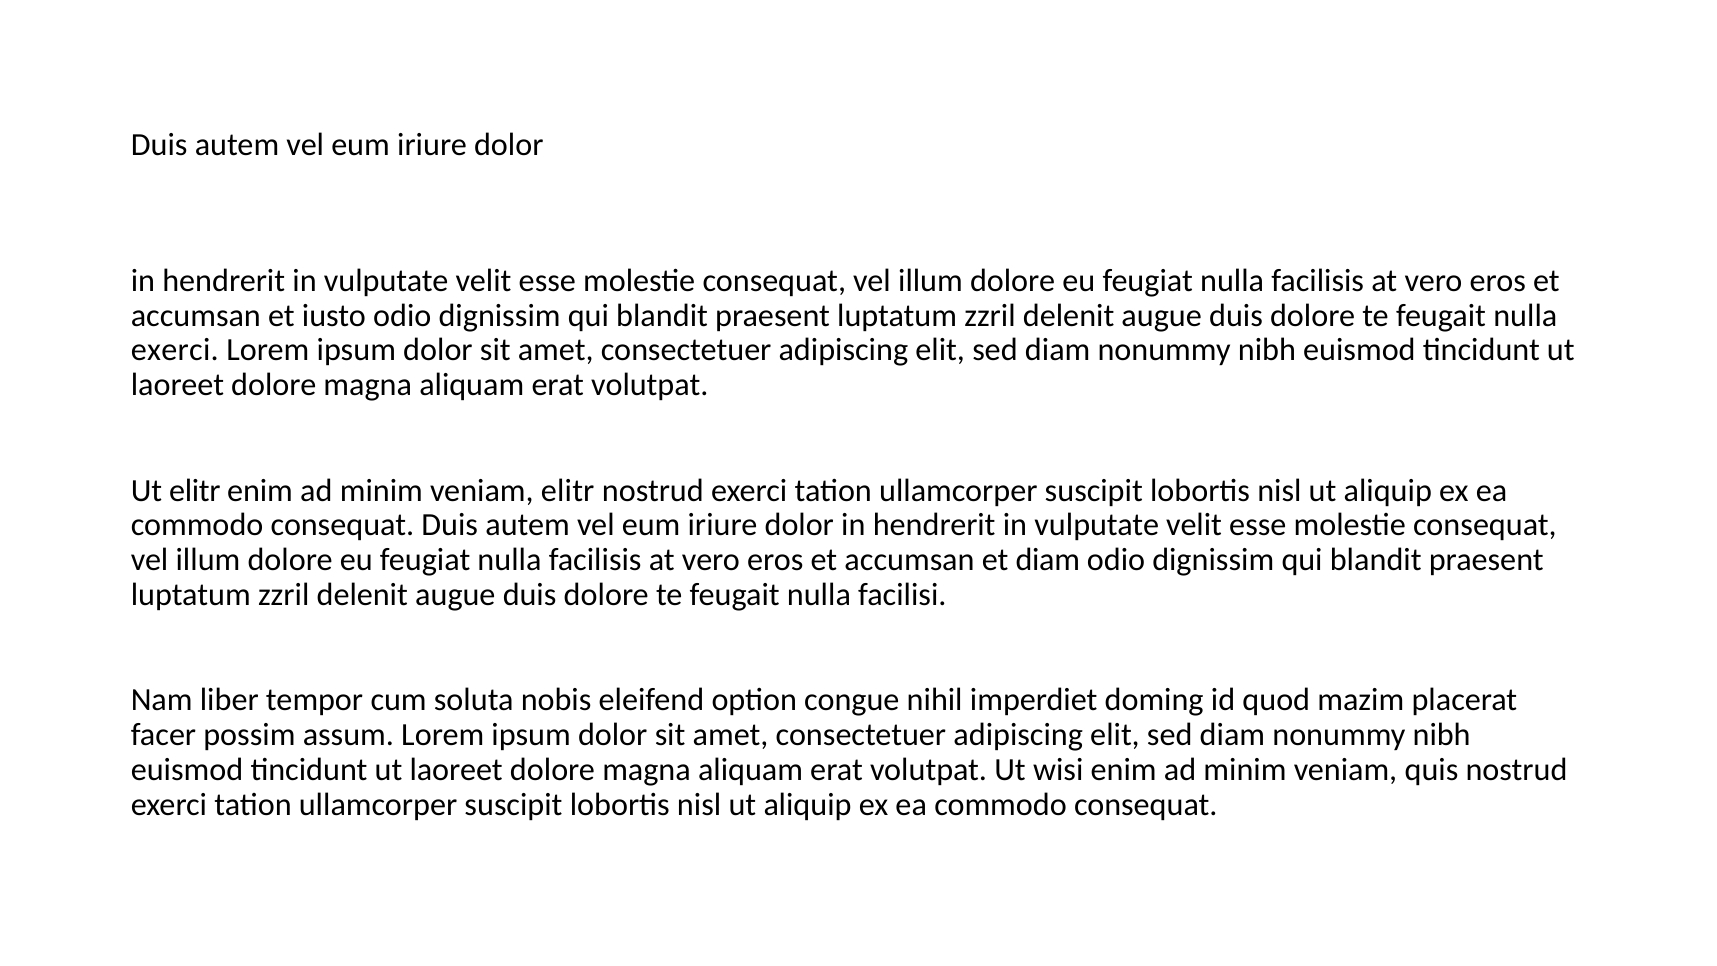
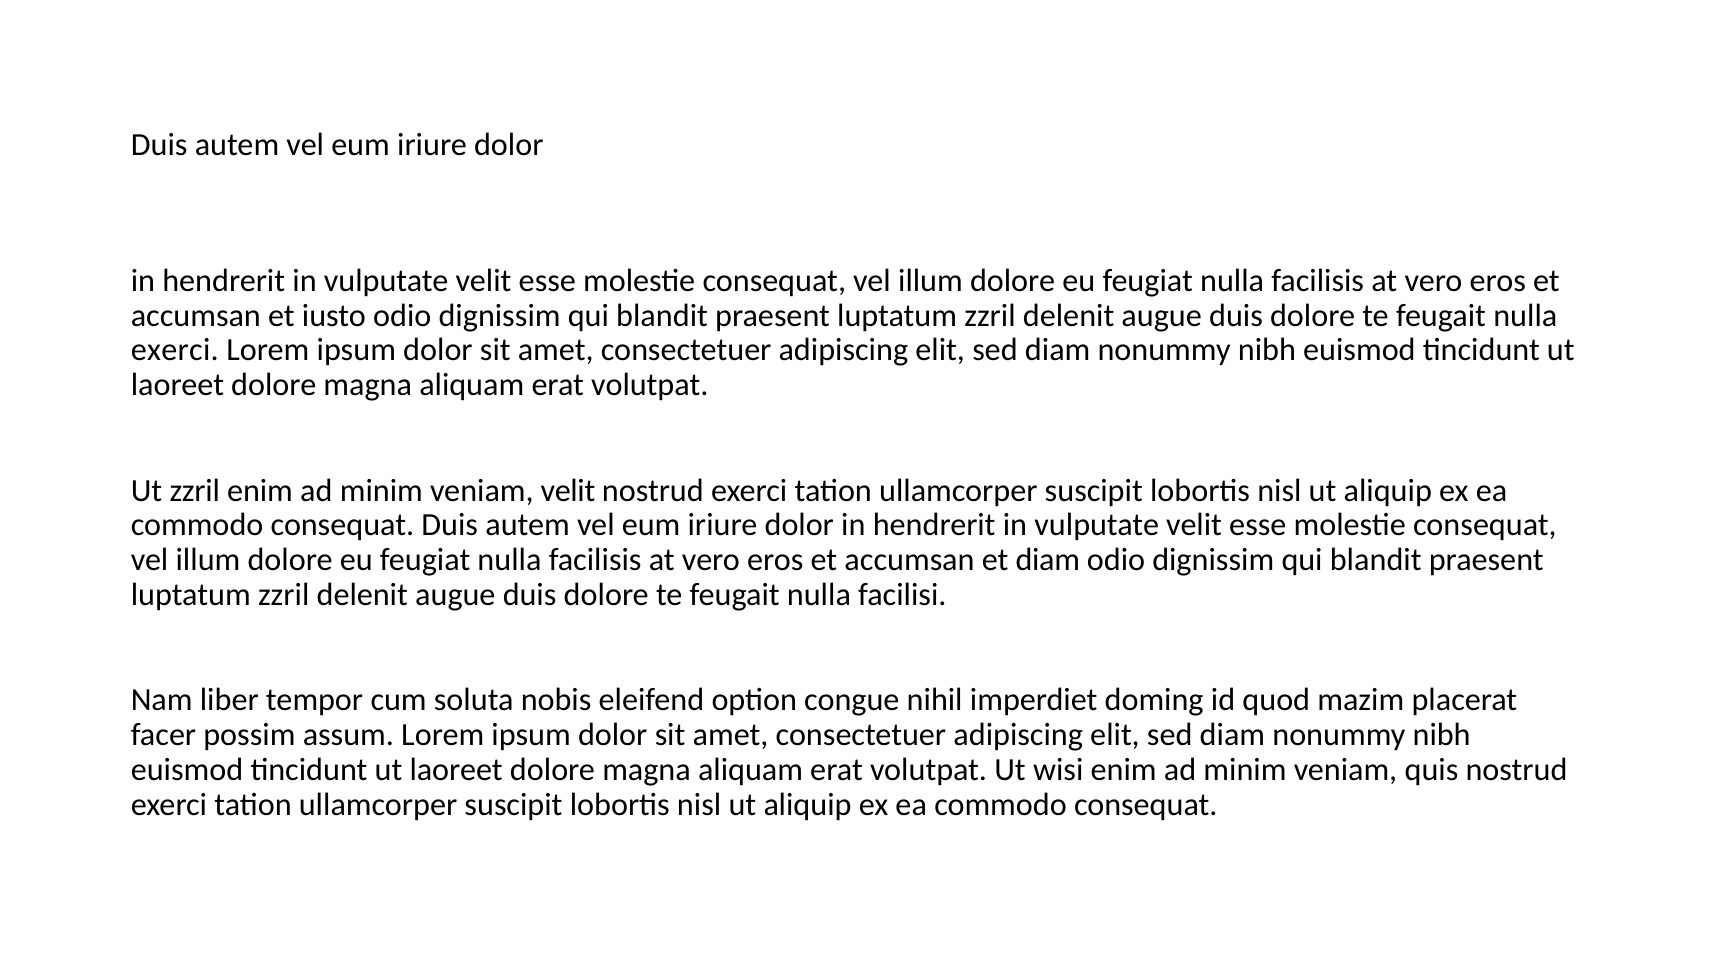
Ut elitr: elitr -> zzril
veniam elitr: elitr -> velit
